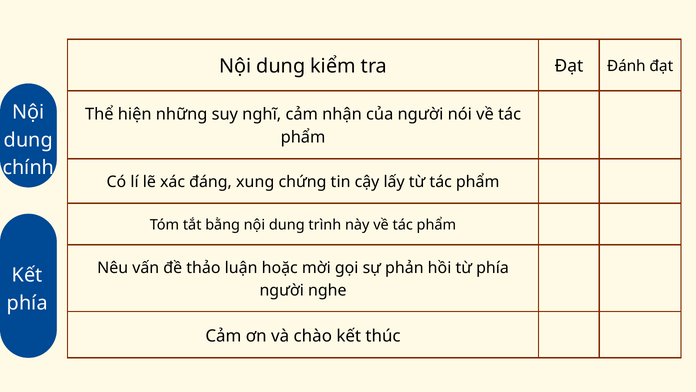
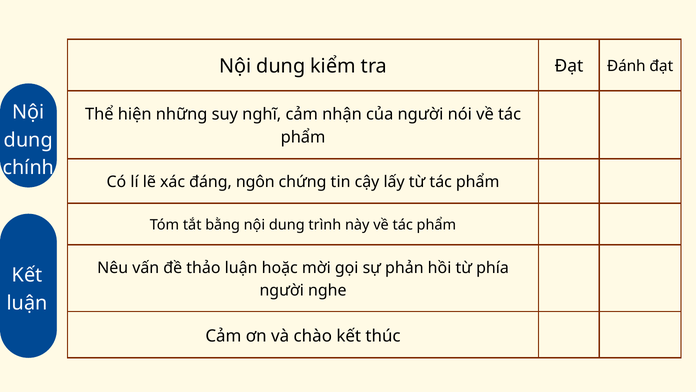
xung: xung -> ngôn
phía at (27, 303): phía -> luận
